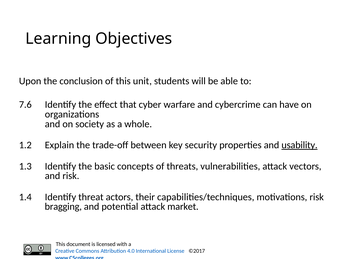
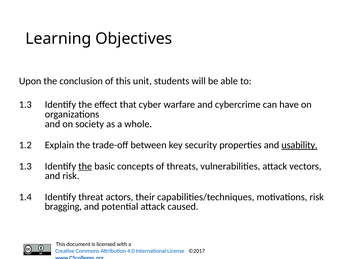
7.6 at (25, 104): 7.6 -> 1.3
the at (85, 166) underline: none -> present
market: market -> caused
